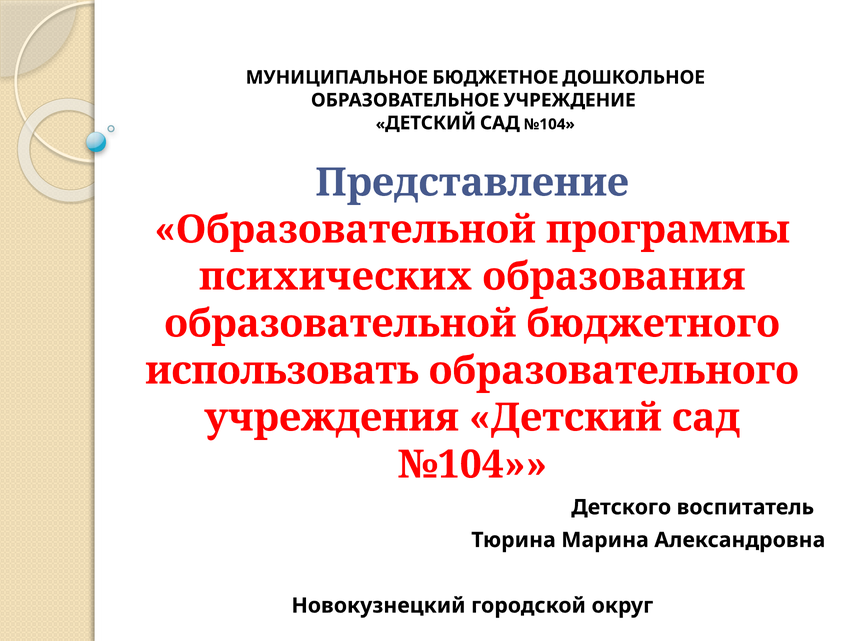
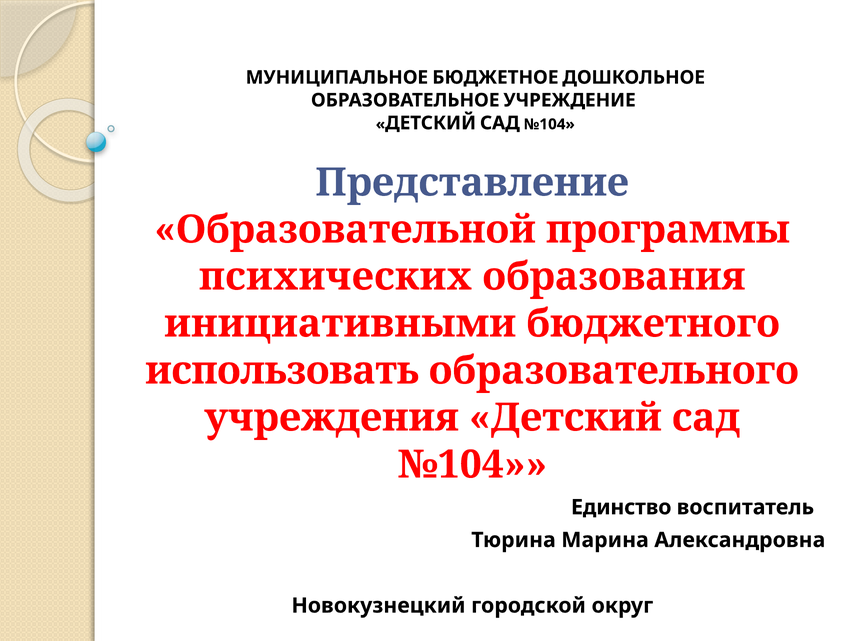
образовательной at (340, 323): образовательной -> инициативными
Детского: Детского -> Единство
